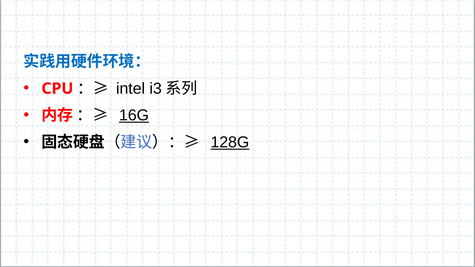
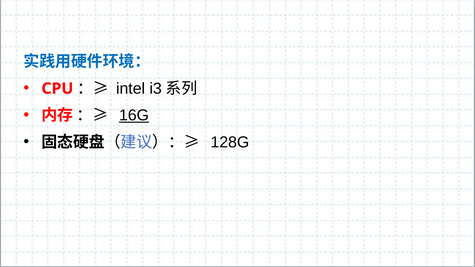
128G underline: present -> none
